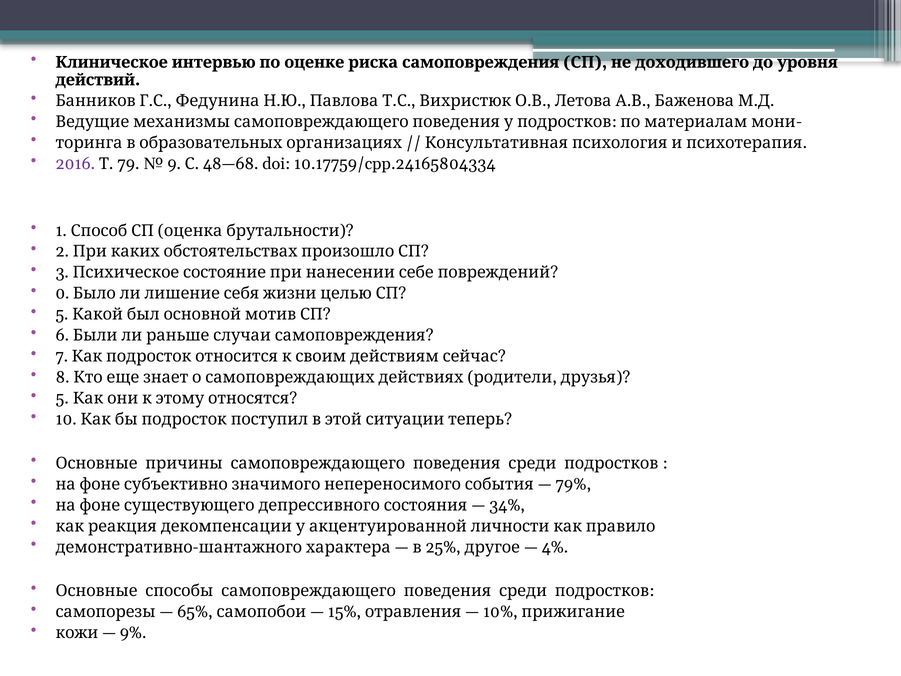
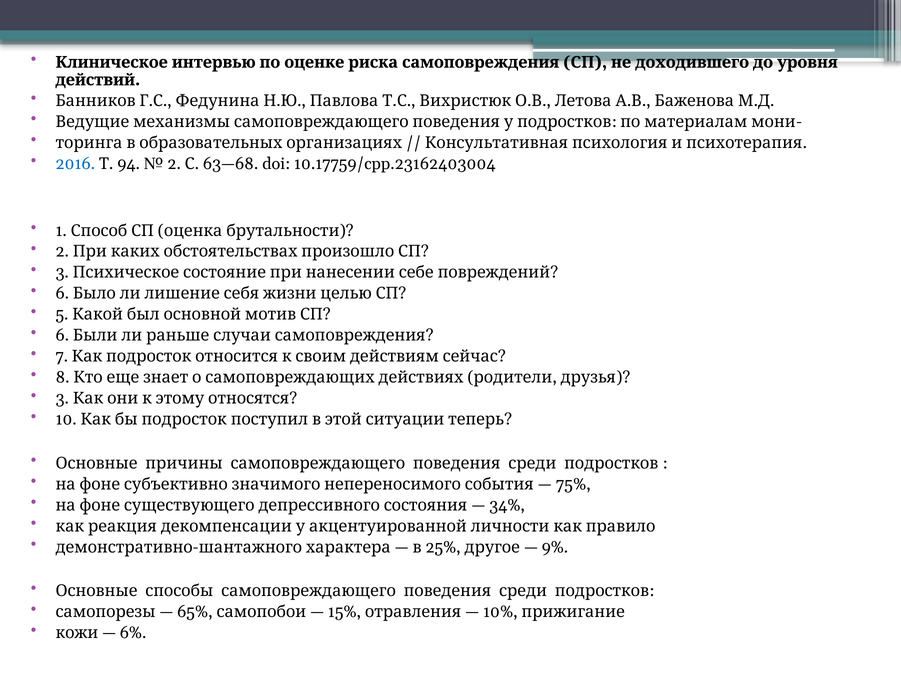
2016 colour: purple -> blue
79: 79 -> 94
9 at (174, 164): 9 -> 2
48—68: 48—68 -> 63—68
10.17759/cpp.24165804334: 10.17759/cpp.24165804334 -> 10.17759/cpp.23162403004
0 at (62, 293): 0 -> 6
5 at (62, 398): 5 -> 3
79%: 79% -> 75%
4%: 4% -> 9%
9%: 9% -> 6%
